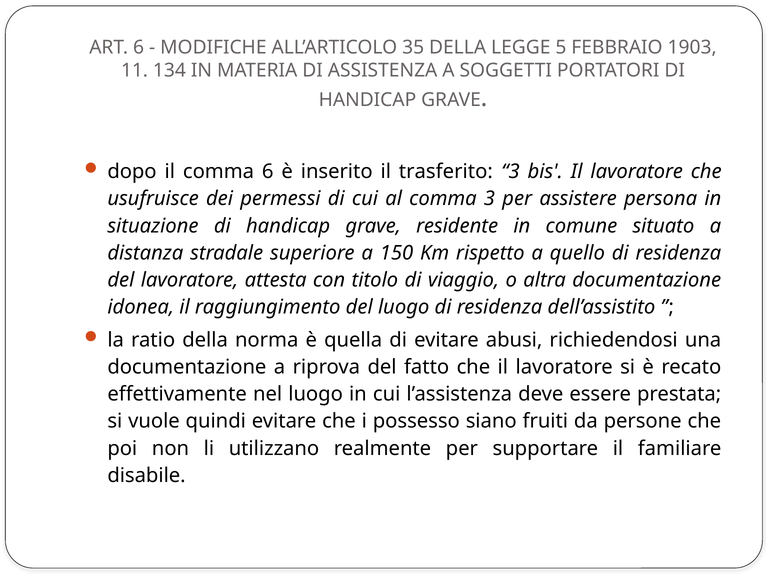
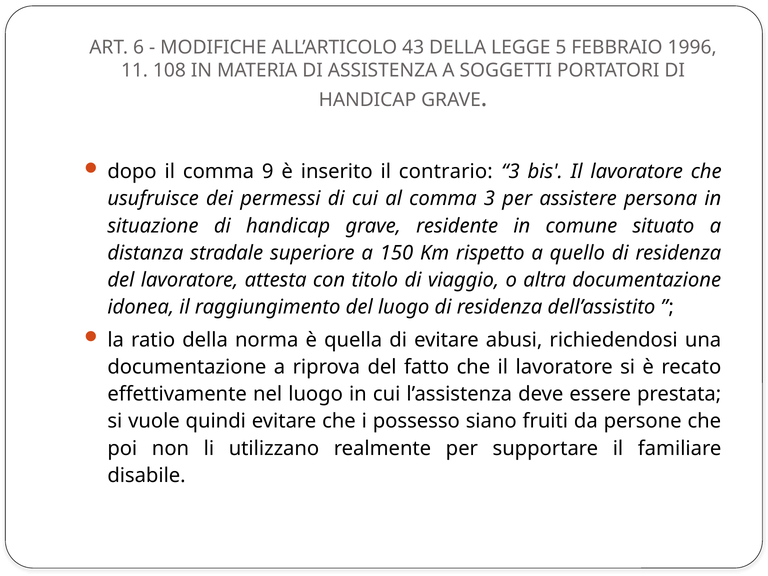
35: 35 -> 43
1903: 1903 -> 1996
134: 134 -> 108
comma 6: 6 -> 9
trasferito: trasferito -> contrario
